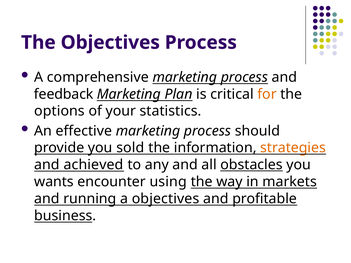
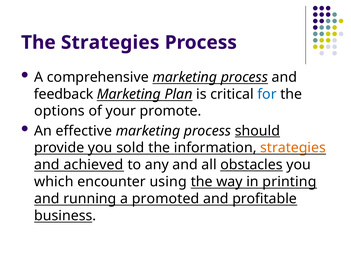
The Objectives: Objectives -> Strategies
for colour: orange -> blue
statistics: statistics -> promote
should underline: none -> present
wants: wants -> which
markets: markets -> printing
a objectives: objectives -> promoted
